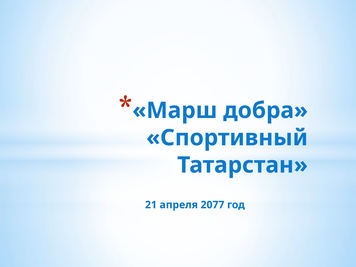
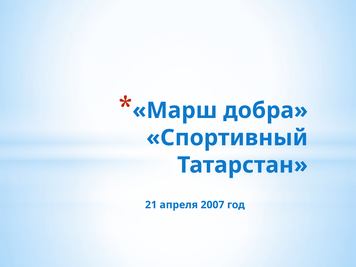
2077: 2077 -> 2007
